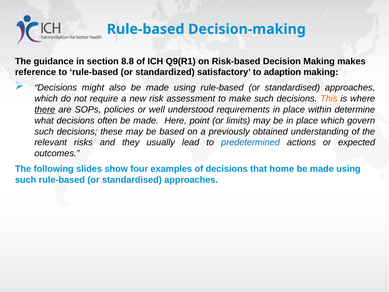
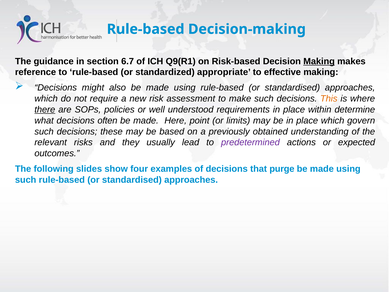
8.8: 8.8 -> 6.7
Making at (319, 61) underline: none -> present
satisfactory: satisfactory -> appropriate
adaption: adaption -> effective
predetermined colour: blue -> purple
home: home -> purge
